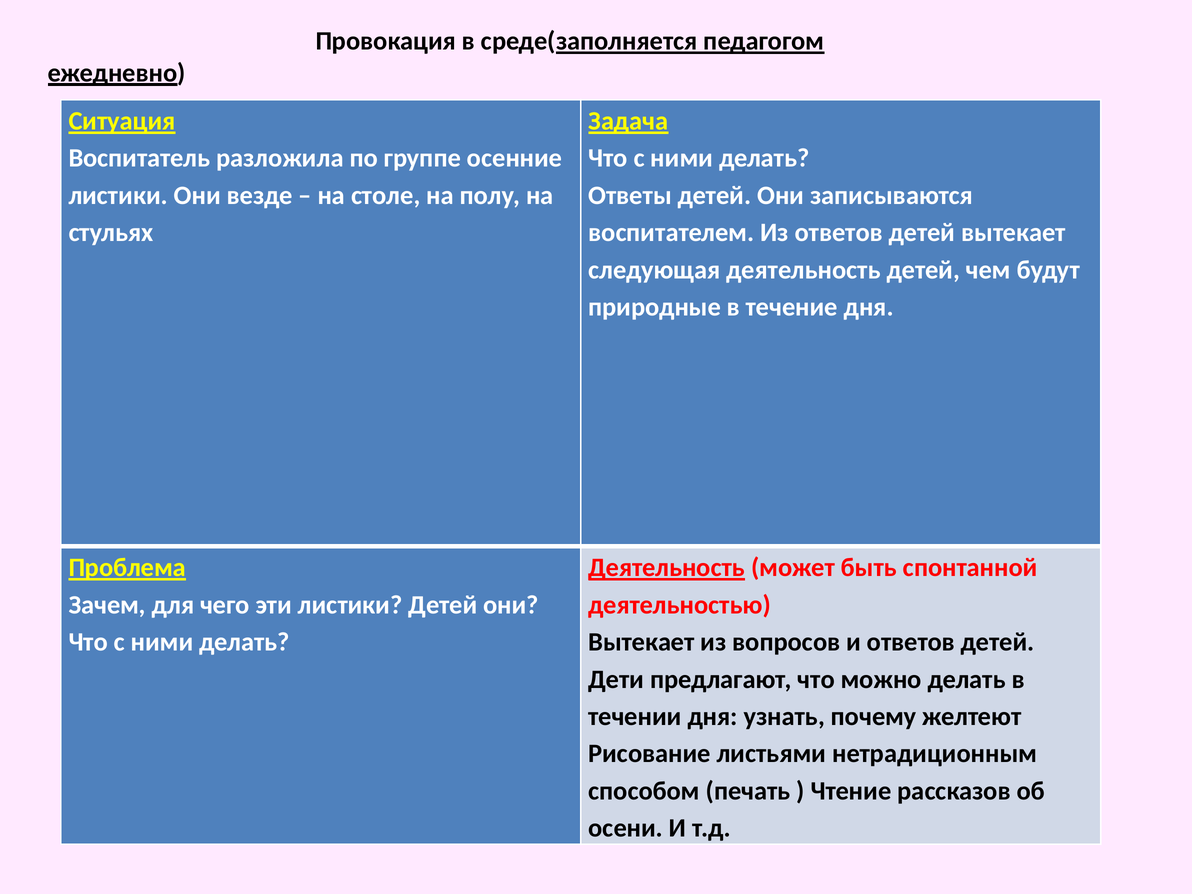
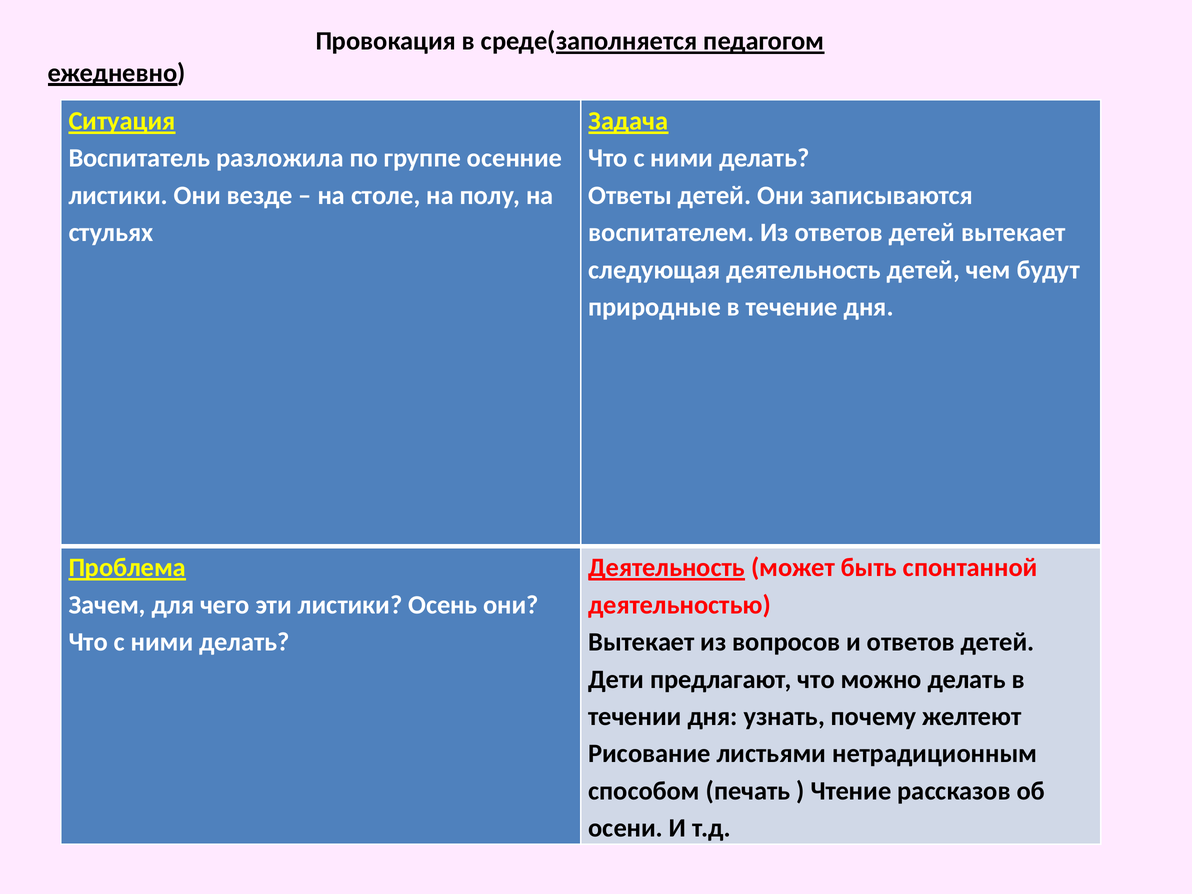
листики Детей: Детей -> Осень
